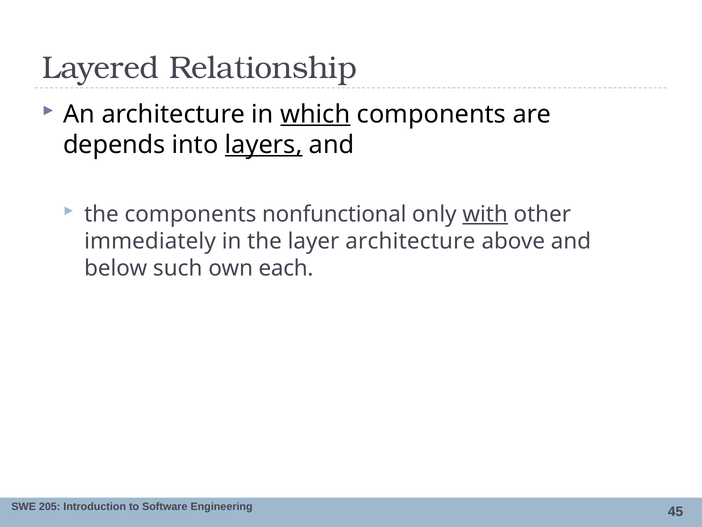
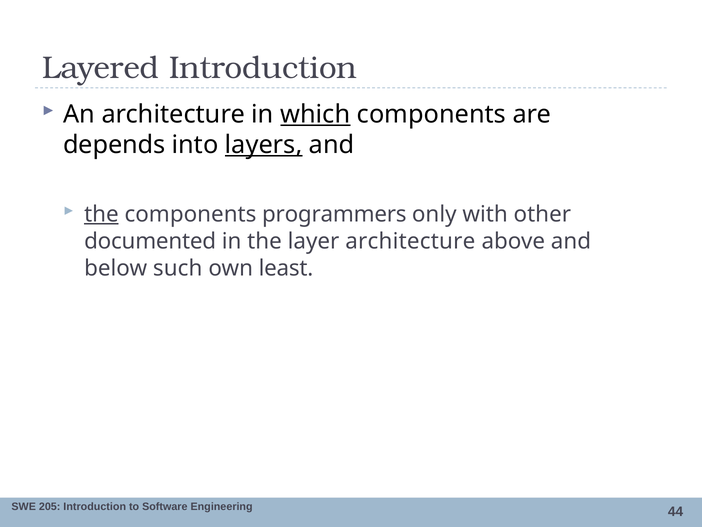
Layered Relationship: Relationship -> Introduction
the at (101, 214) underline: none -> present
nonfunctional: nonfunctional -> programmers
with underline: present -> none
immediately: immediately -> documented
each: each -> least
45: 45 -> 44
